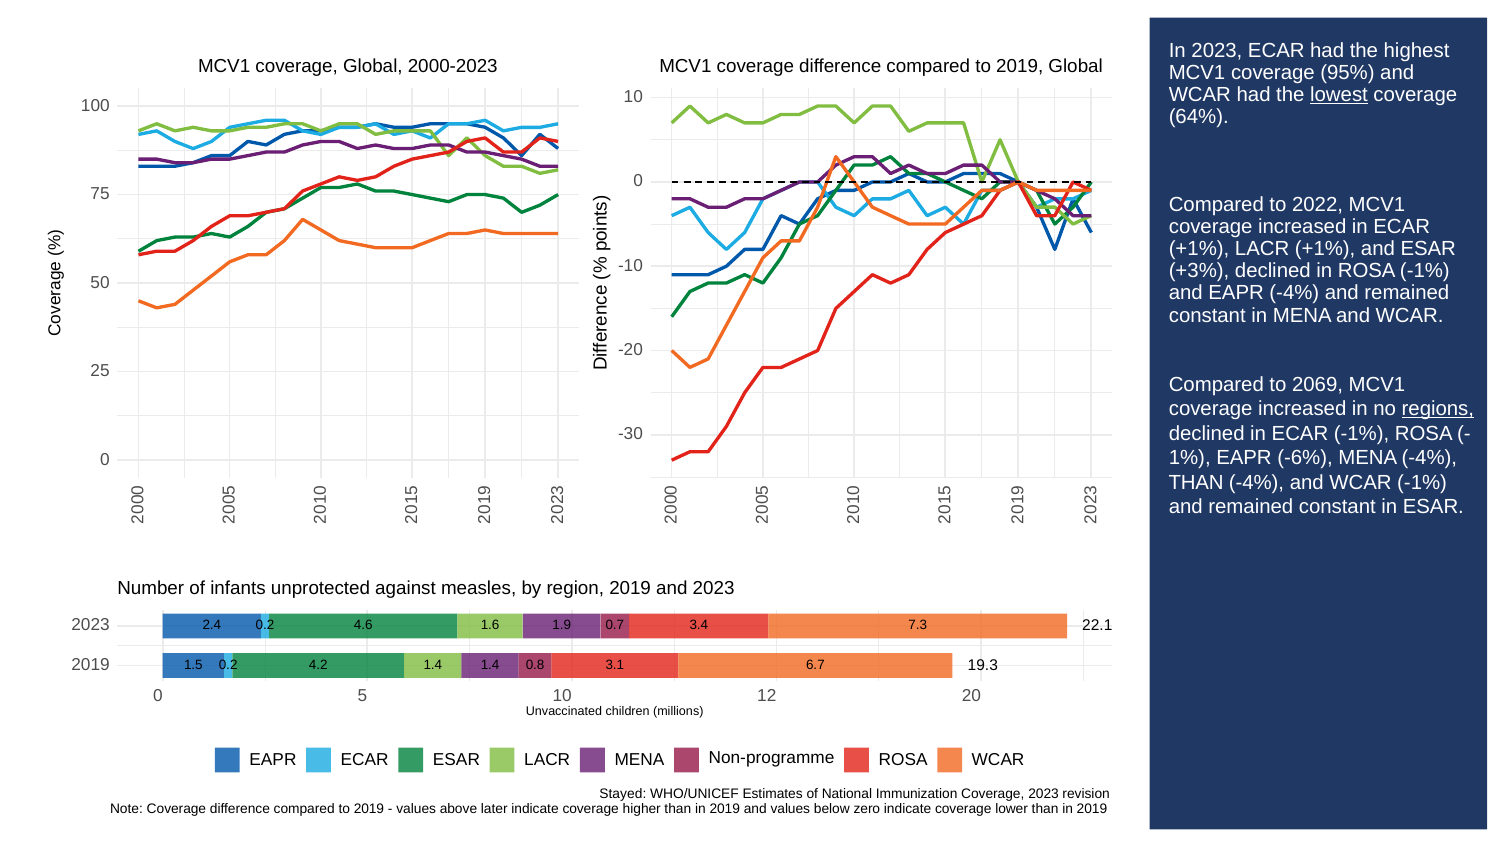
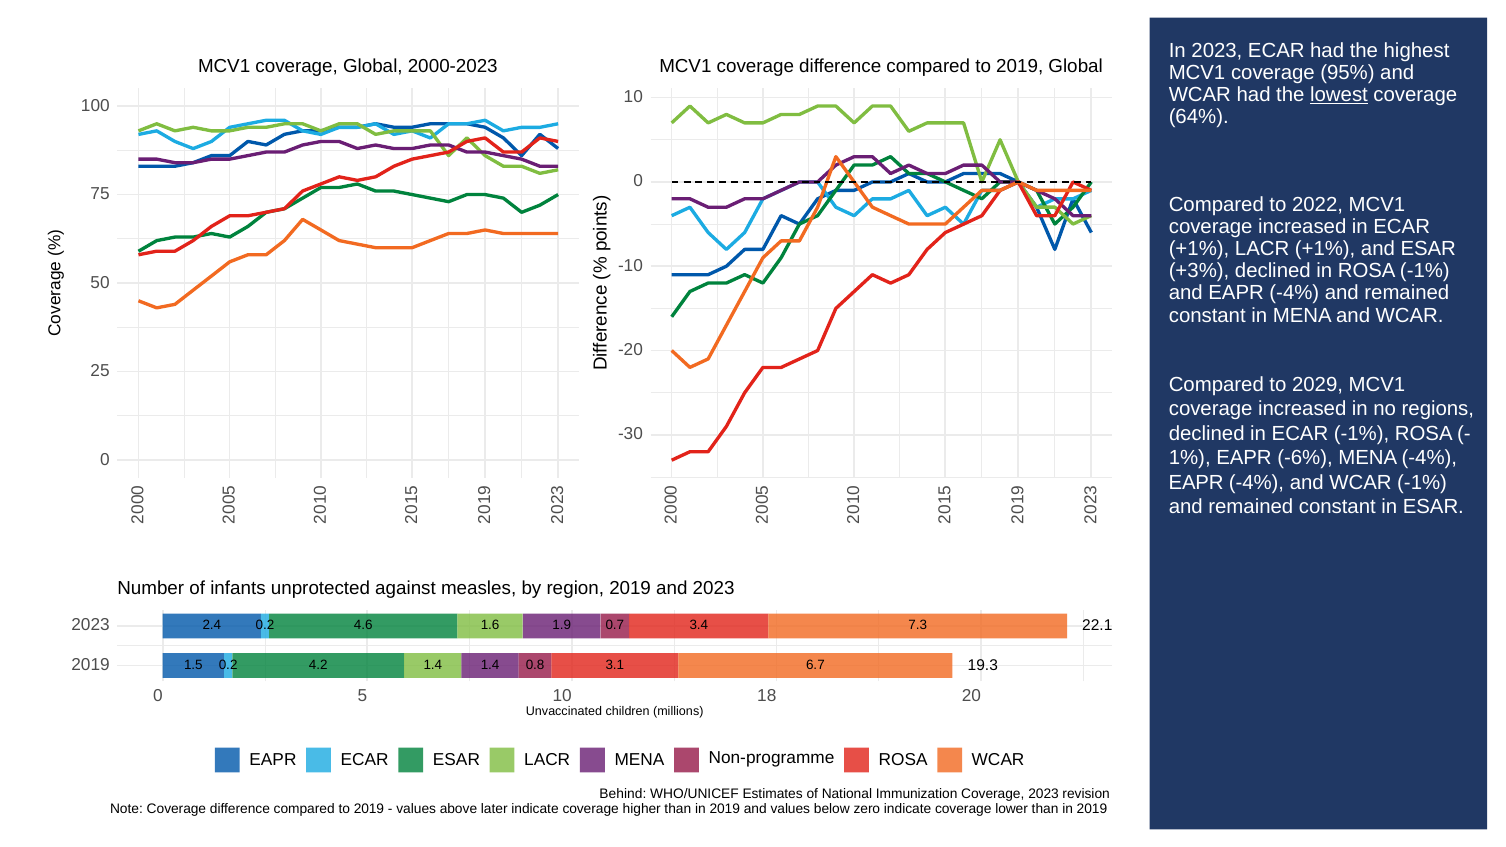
2069: 2069 -> 2029
regions underline: present -> none
THAN at (1196, 482): THAN -> EAPR
12: 12 -> 18
Stayed: Stayed -> Behind
